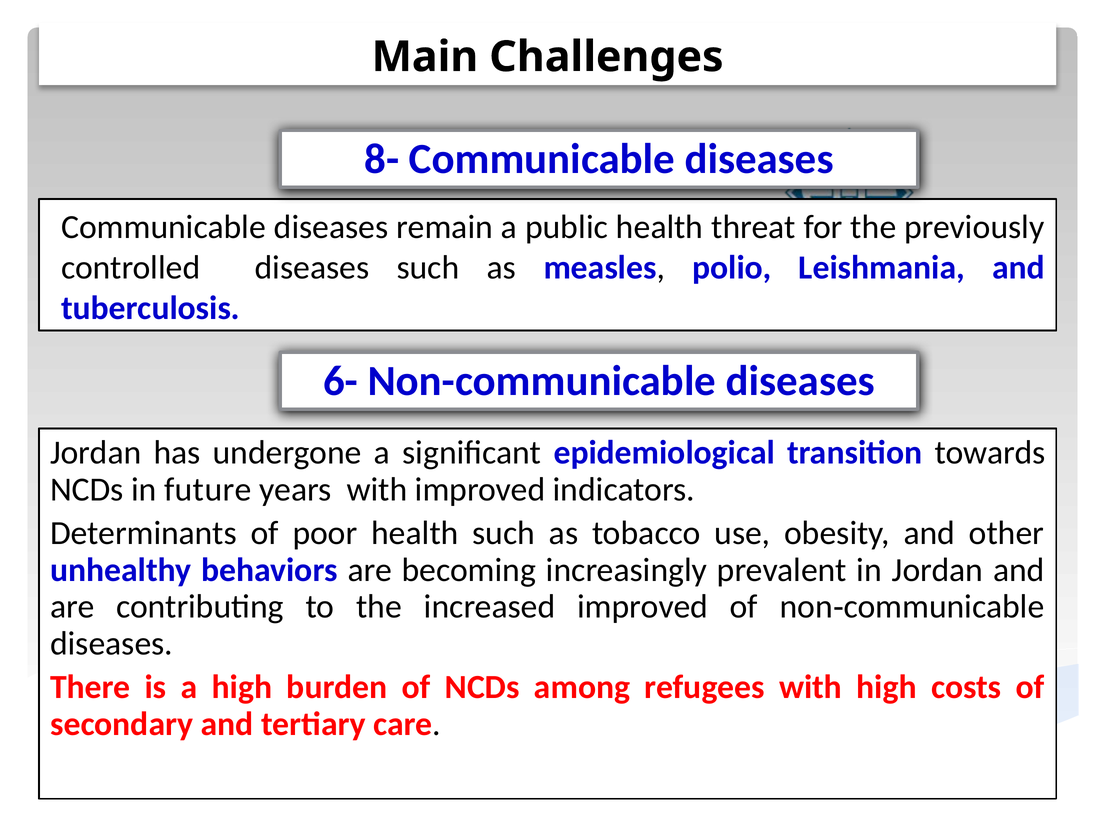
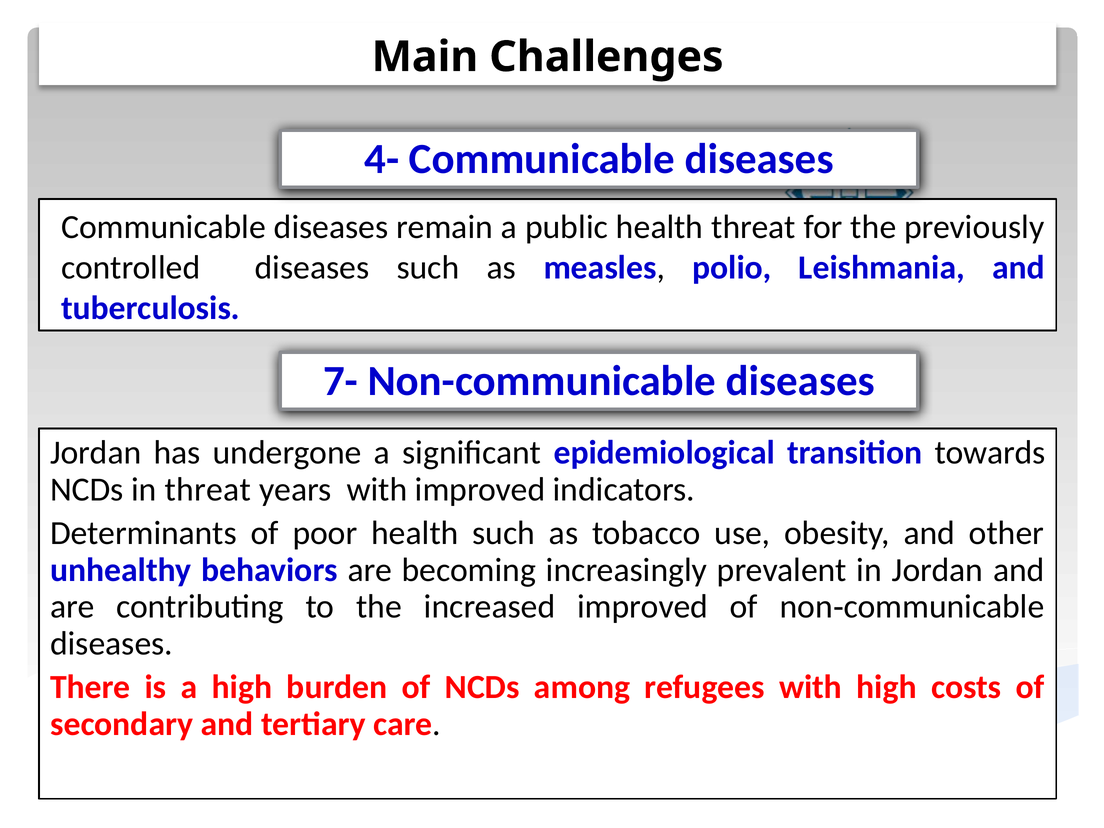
8-: 8- -> 4-
6-: 6- -> 7-
in future: future -> threat
